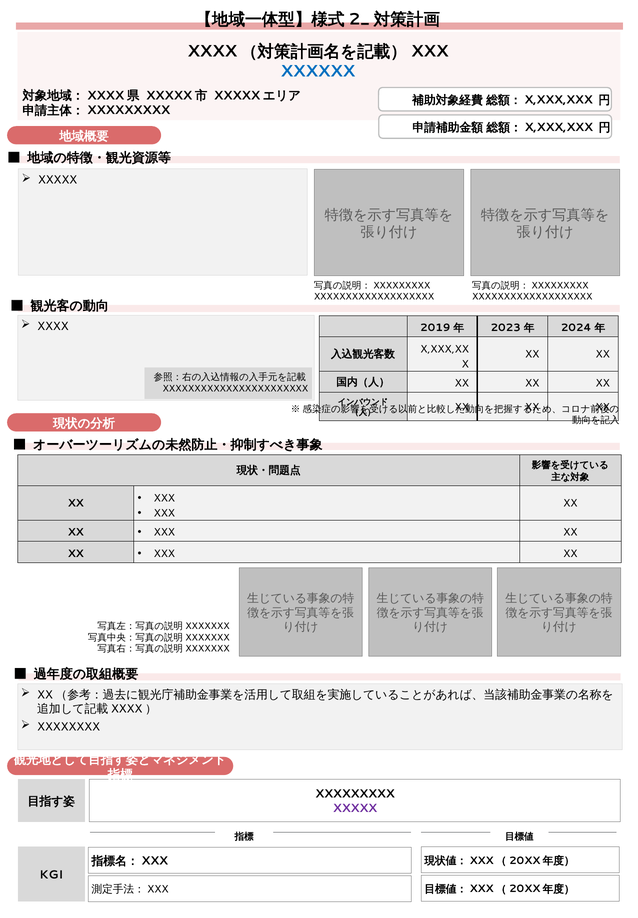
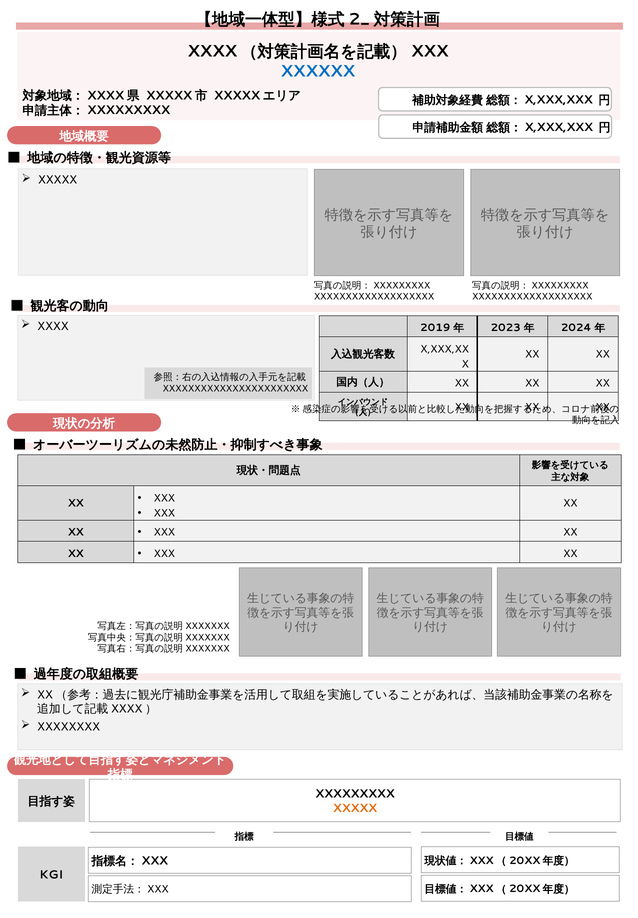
XXXXX at (355, 808) colour: purple -> orange
